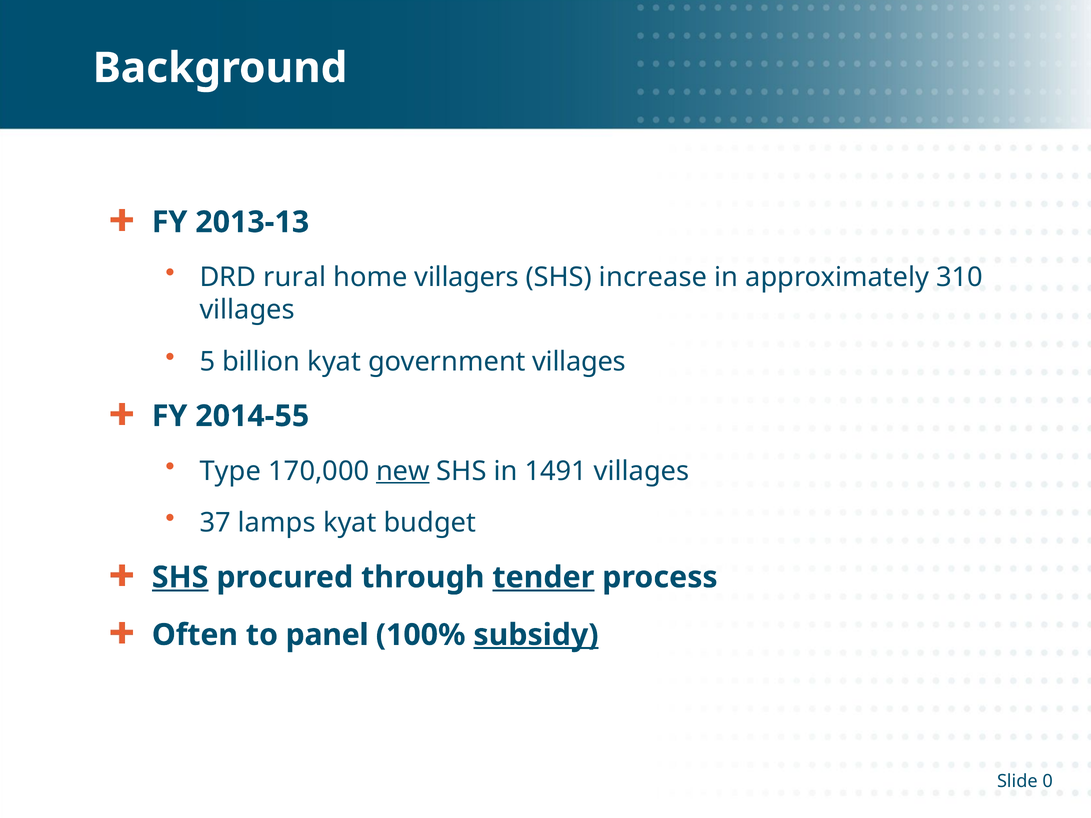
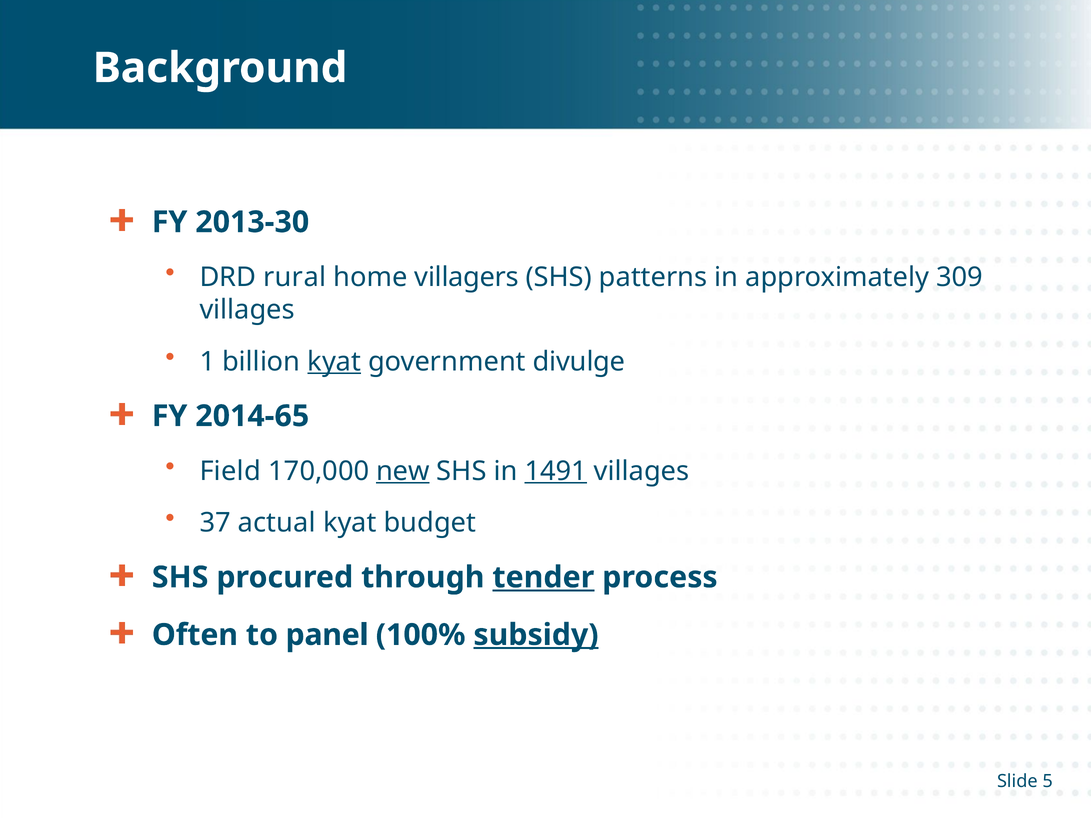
2013-13: 2013-13 -> 2013-30
increase: increase -> patterns
310: 310 -> 309
5: 5 -> 1
kyat at (334, 362) underline: none -> present
government villages: villages -> divulge
2014-55: 2014-55 -> 2014-65
Type: Type -> Field
1491 underline: none -> present
lamps: lamps -> actual
SHS at (180, 578) underline: present -> none
0: 0 -> 5
